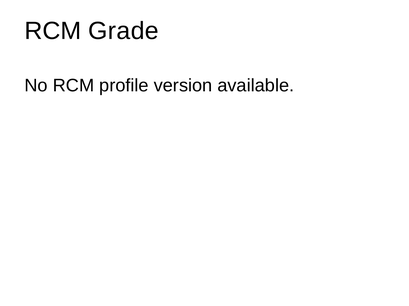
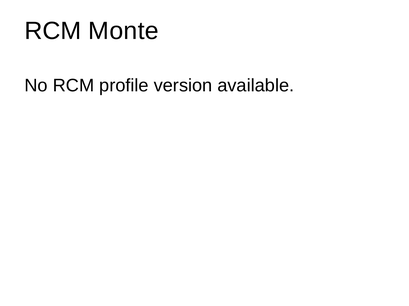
Grade: Grade -> Monte
